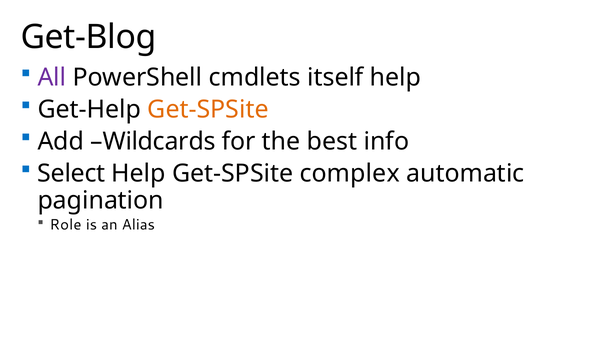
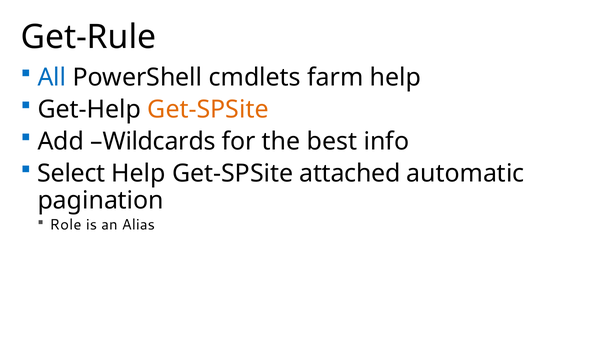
Get-Blog: Get-Blog -> Get-Rule
All colour: purple -> blue
itself: itself -> farm
complex: complex -> attached
